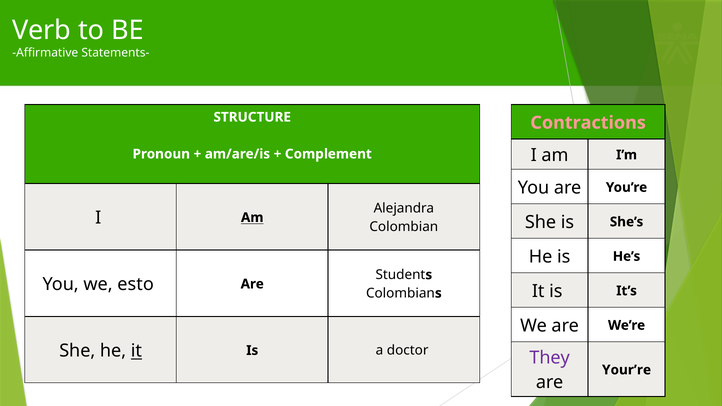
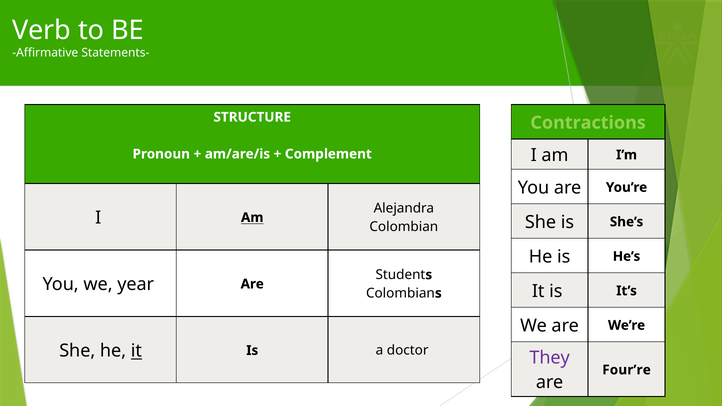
Contractions colour: pink -> light green
esto: esto -> year
Your’re: Your’re -> Four’re
